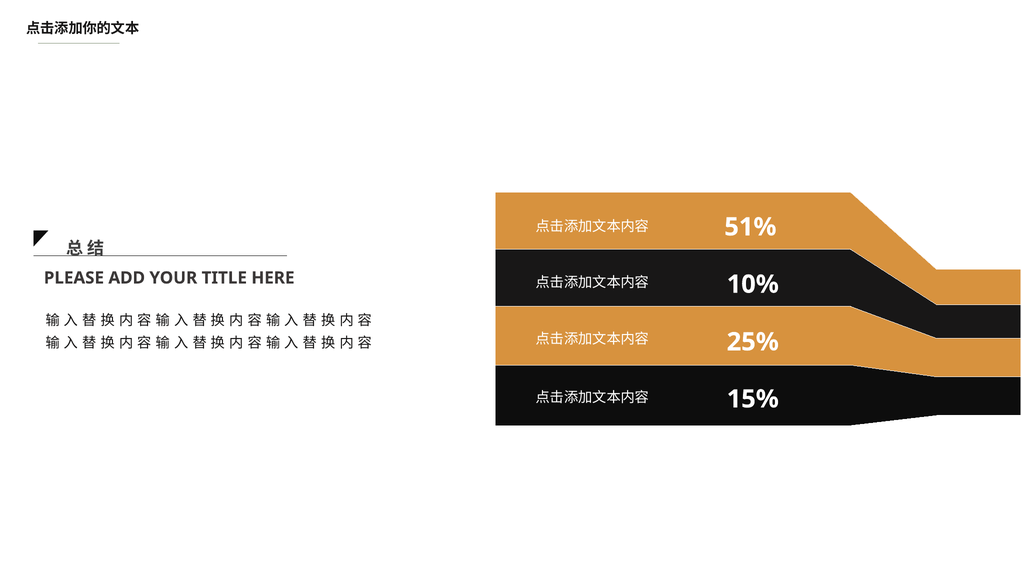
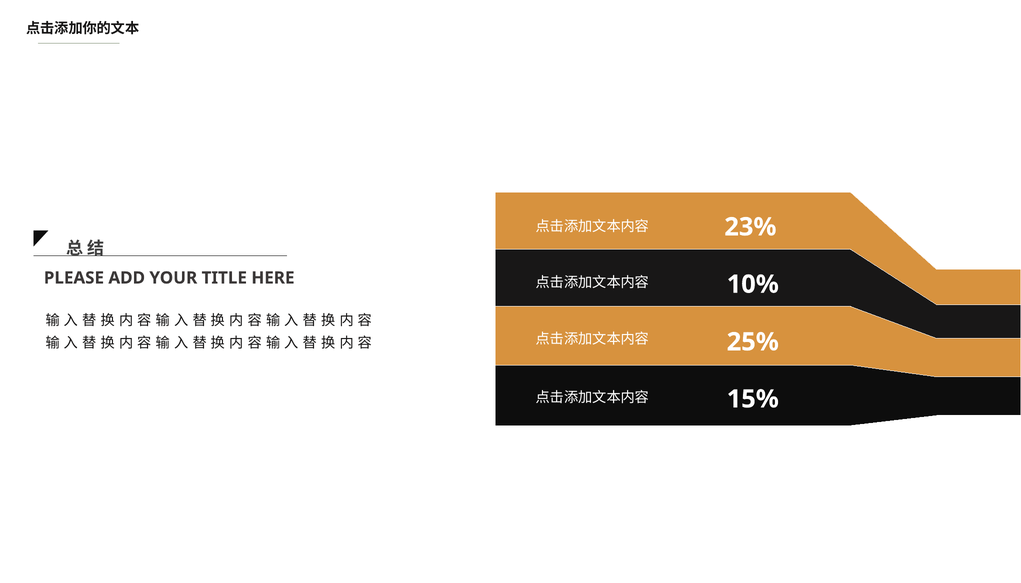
51%: 51% -> 23%
